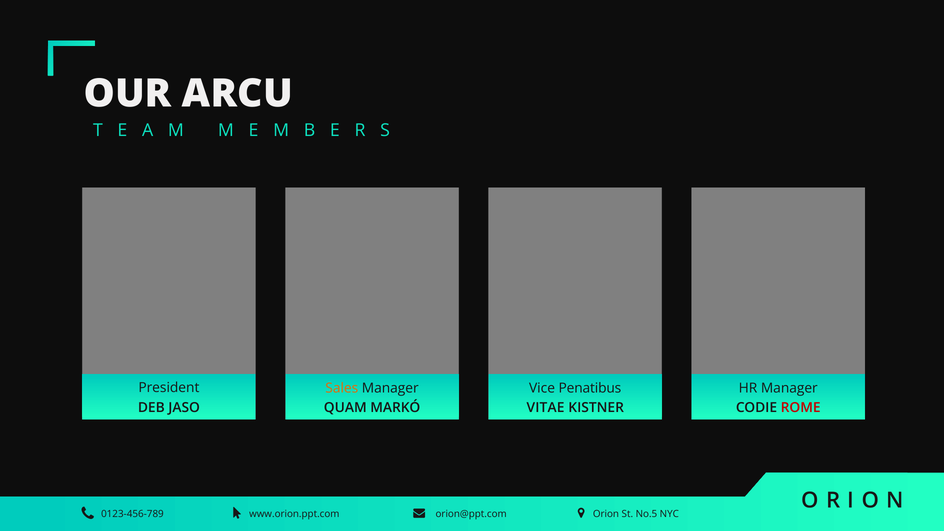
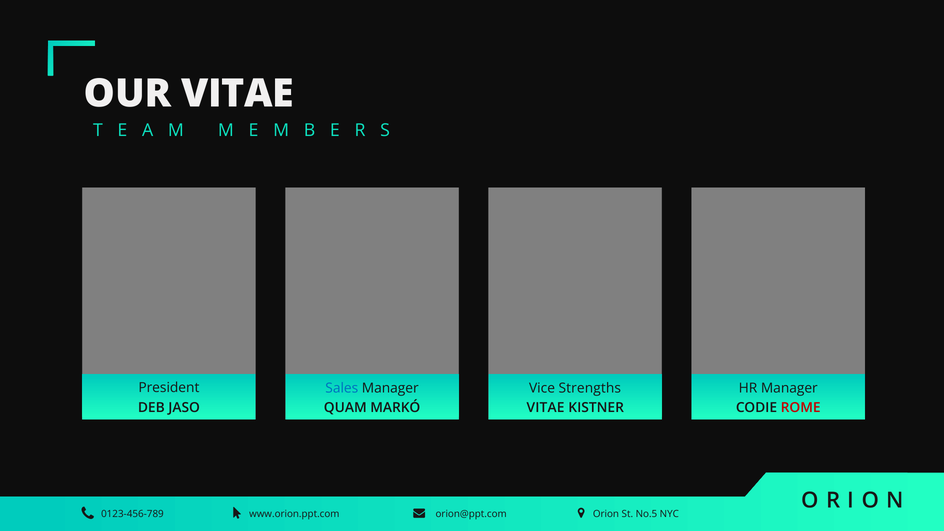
OUR ARCU: ARCU -> VITAE
Sales colour: orange -> blue
Penatibus: Penatibus -> Strengths
